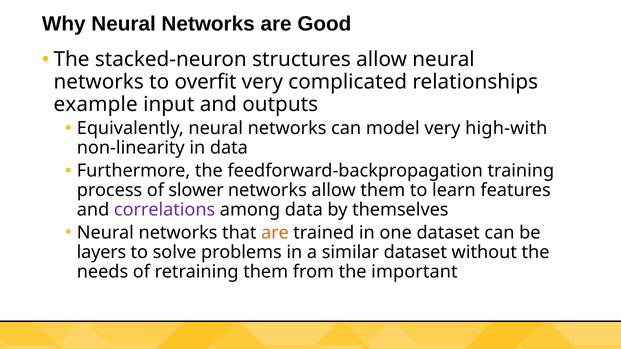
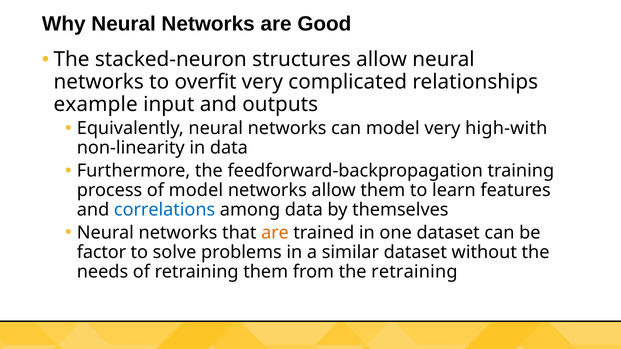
of slower: slower -> model
correlations colour: purple -> blue
layers: layers -> factor
the important: important -> retraining
